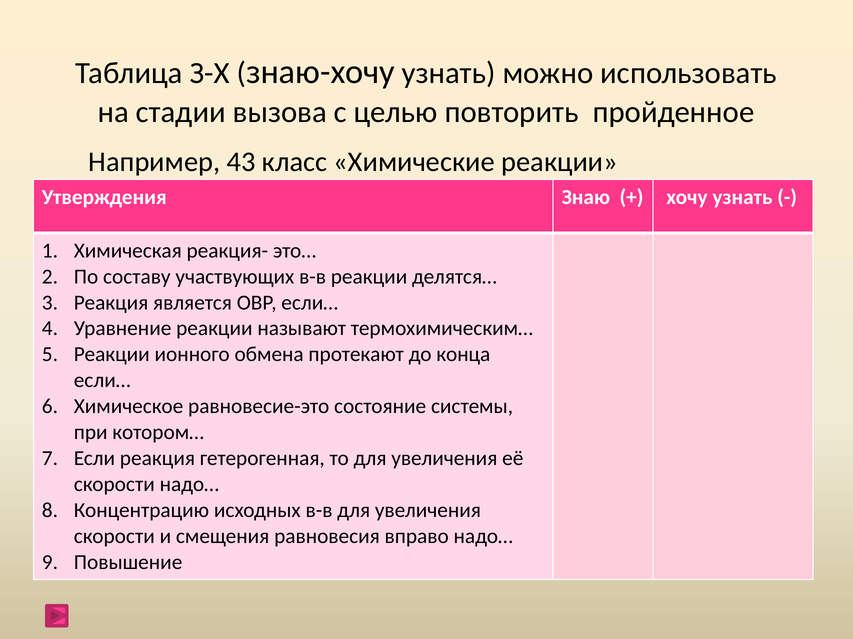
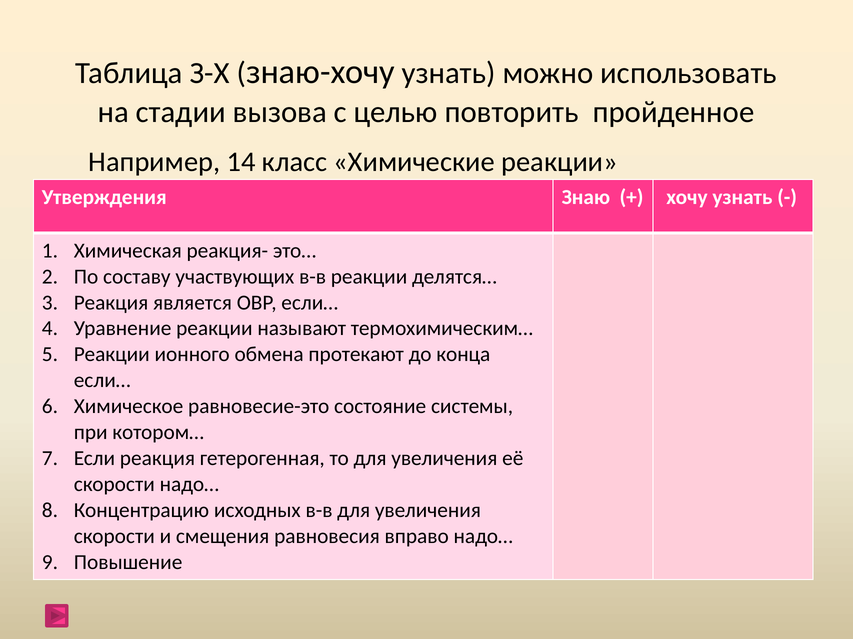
43: 43 -> 14
